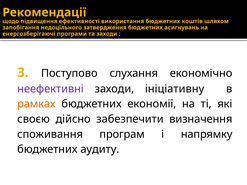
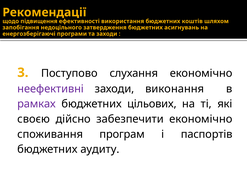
ініціативну: ініціативну -> виконання
рамках colour: orange -> purple
економії: економії -> цільових
забезпечити визначення: визначення -> економічно
напрямку: напрямку -> паспортів
